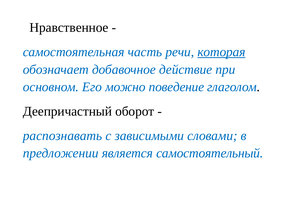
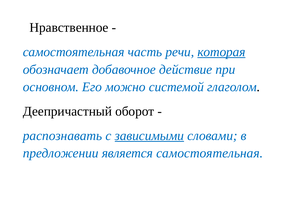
поведение: поведение -> системой
зависимыми underline: none -> present
является самостоятельный: самостоятельный -> самостоятельная
